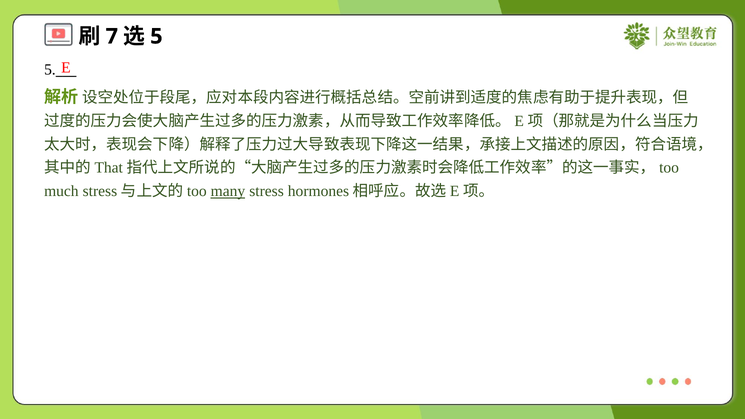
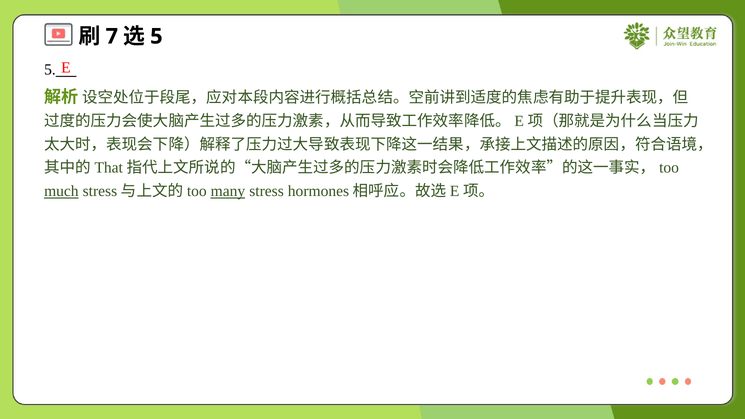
much underline: none -> present
